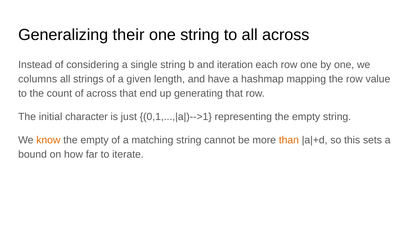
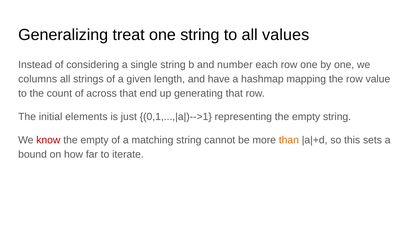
their: their -> treat
all across: across -> values
iteration: iteration -> number
character: character -> elements
know colour: orange -> red
